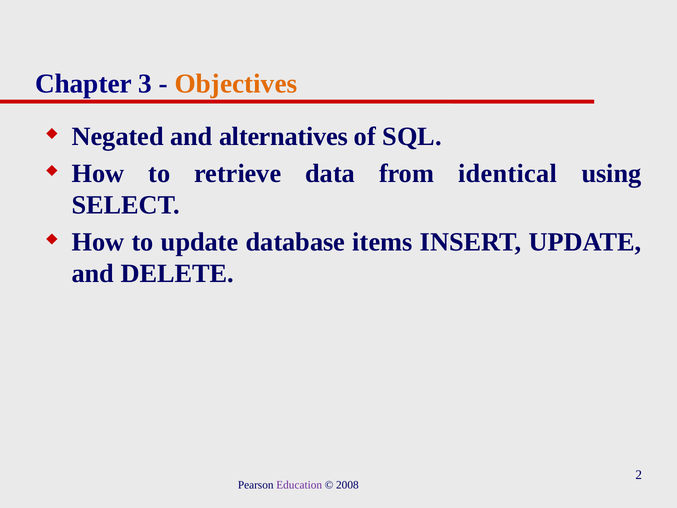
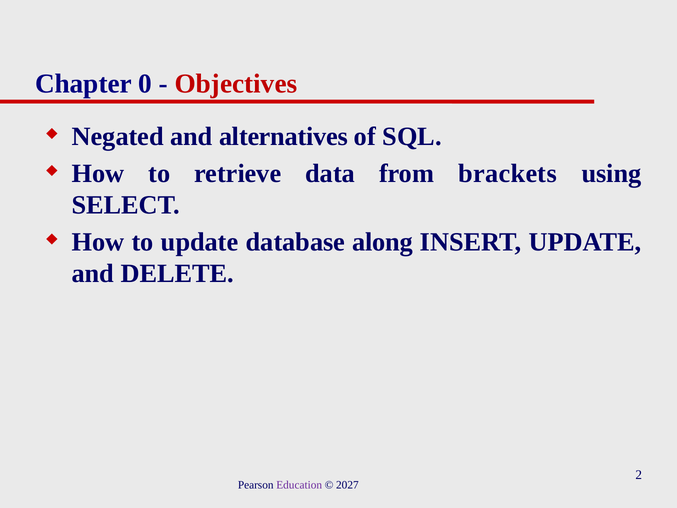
3: 3 -> 0
Objectives colour: orange -> red
identical: identical -> brackets
items: items -> along
2008: 2008 -> 2027
